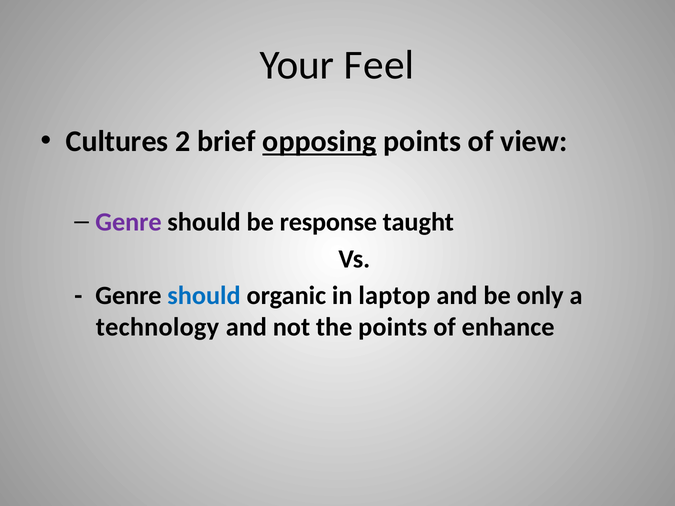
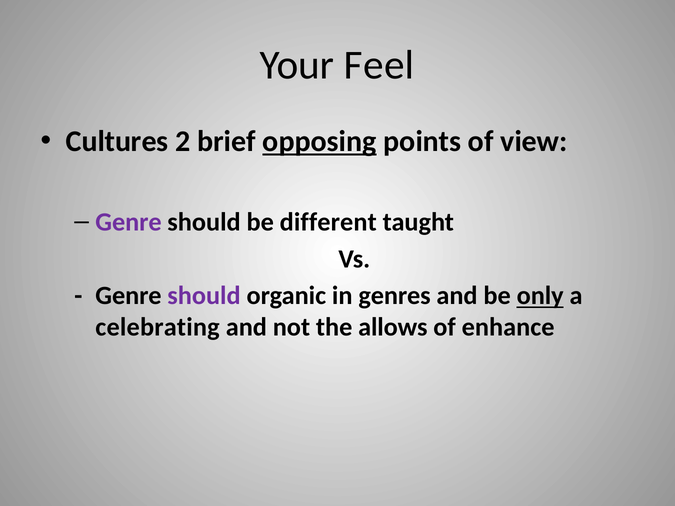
response: response -> different
should at (204, 296) colour: blue -> purple
laptop: laptop -> genres
only underline: none -> present
technology: technology -> celebrating
the points: points -> allows
